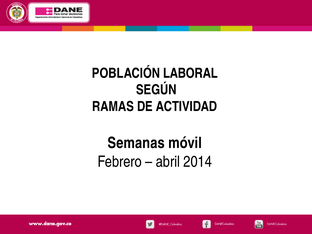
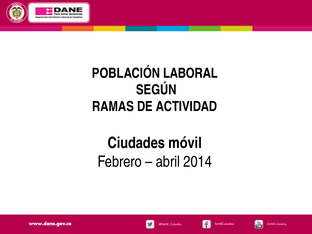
Semanas: Semanas -> Ciudades
